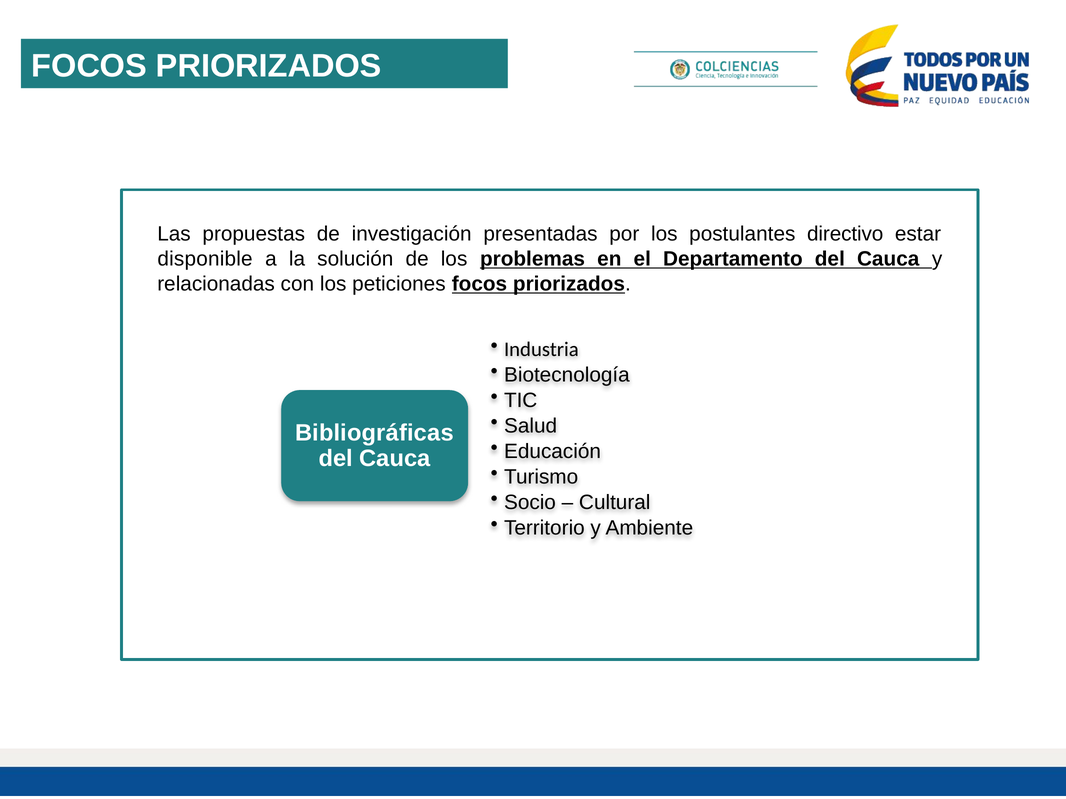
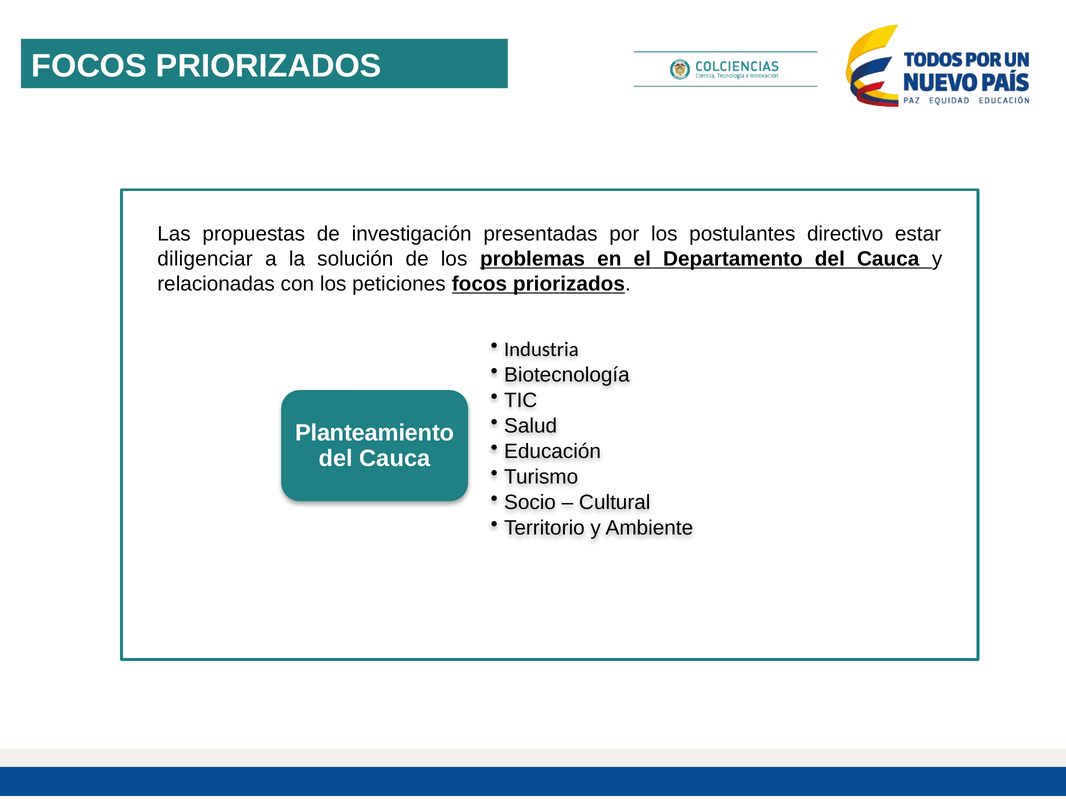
disponible: disponible -> diligenciar
Bibliográficas: Bibliográficas -> Planteamiento
